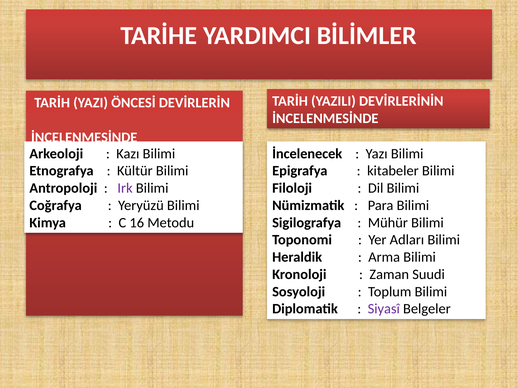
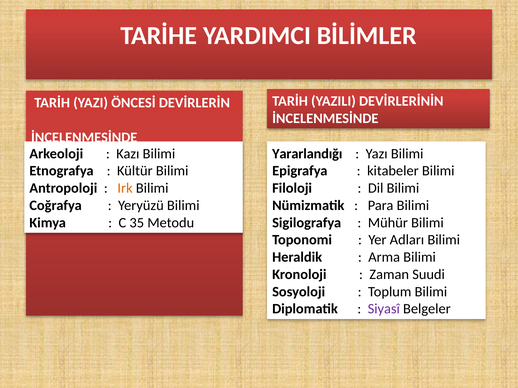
İncelenecek: İncelenecek -> Yararlandığı
Irk colour: purple -> orange
16: 16 -> 35
